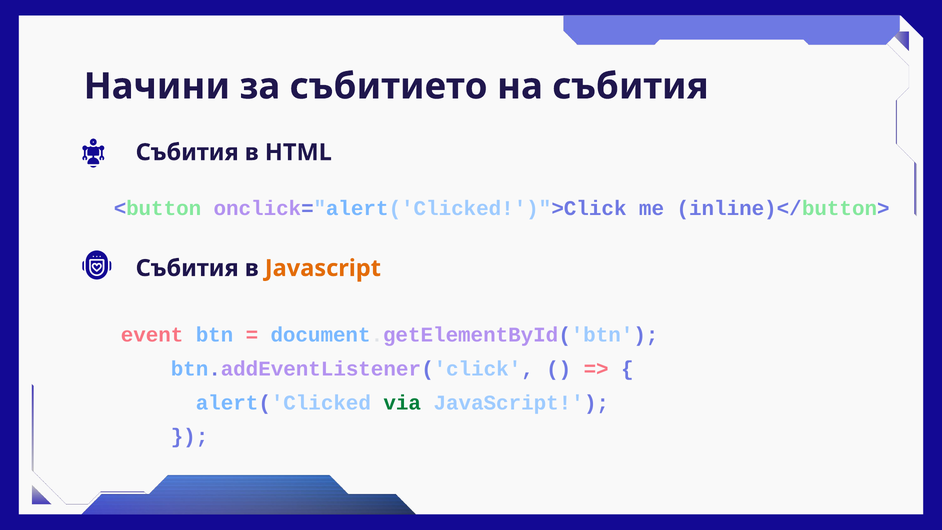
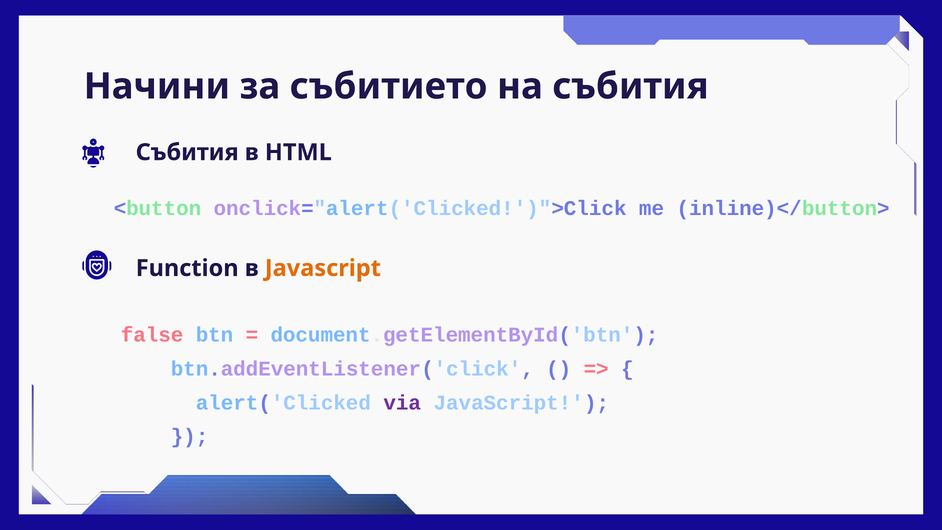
Събития at (187, 268): Събития -> Function
event: event -> false
via colour: green -> purple
